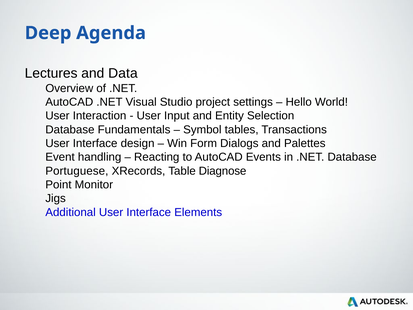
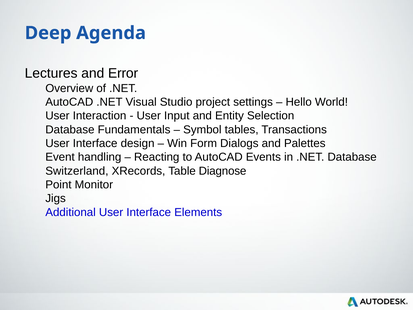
Data: Data -> Error
Portuguese: Portuguese -> Switzerland
